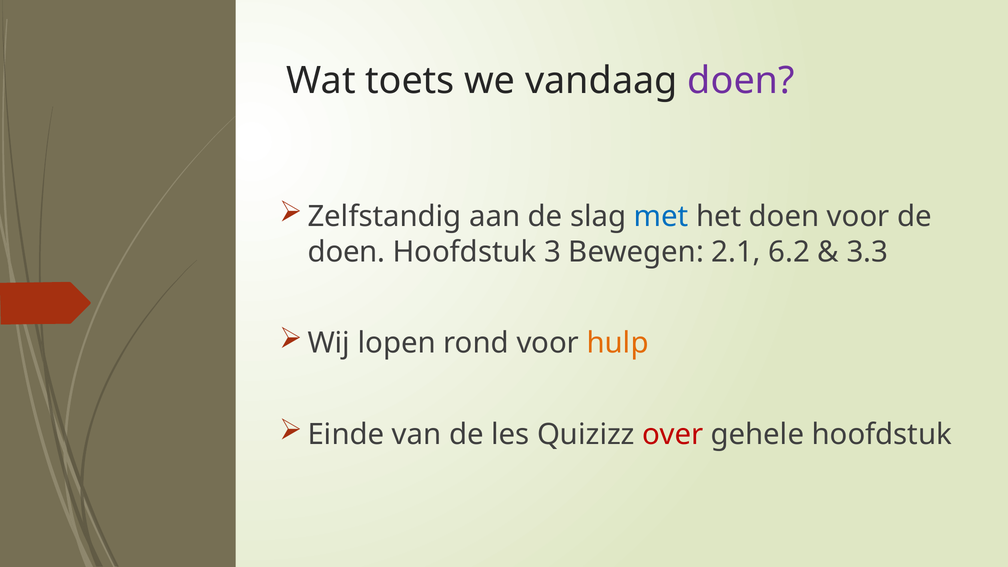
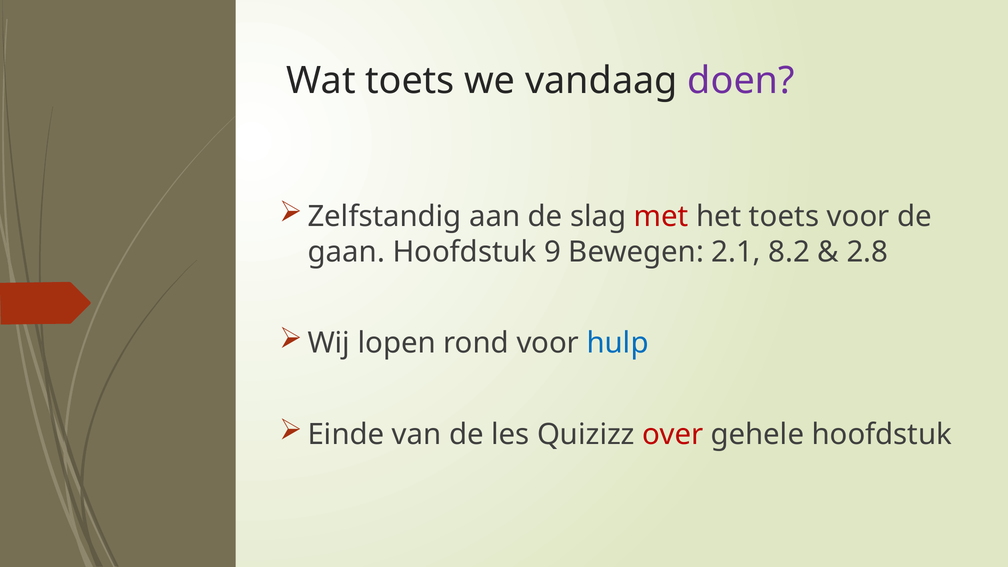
met colour: blue -> red
het doen: doen -> toets
doen at (347, 252): doen -> gaan
3: 3 -> 9
6.2: 6.2 -> 8.2
3.3: 3.3 -> 2.8
hulp colour: orange -> blue
